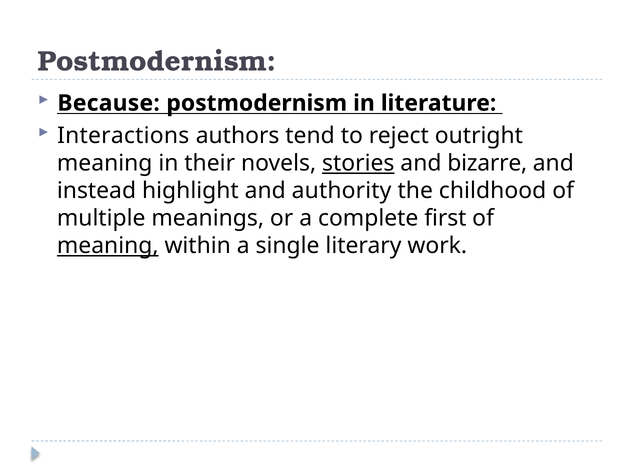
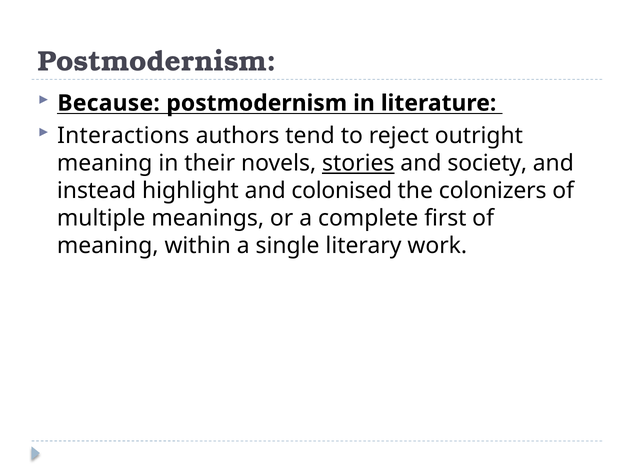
bizarre: bizarre -> society
authority: authority -> colonised
childhood: childhood -> colonizers
meaning at (108, 246) underline: present -> none
